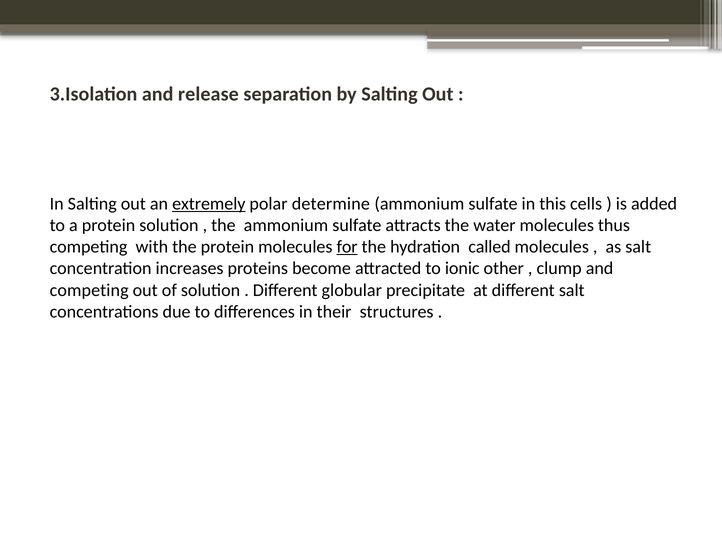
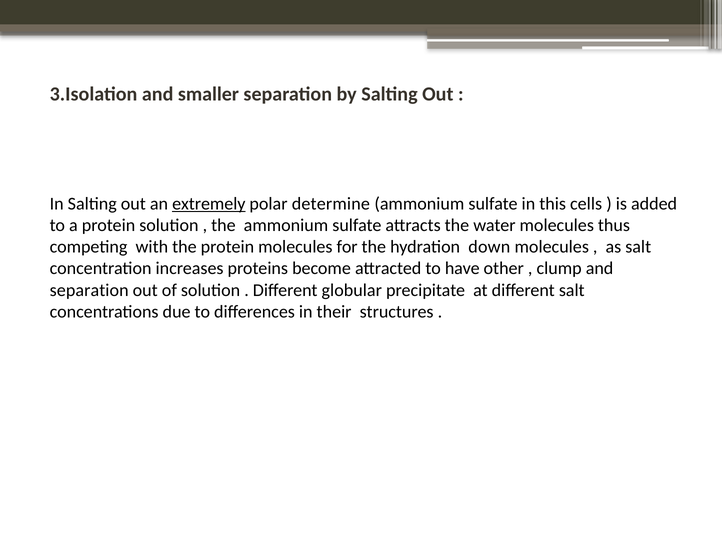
release: release -> smaller
for underline: present -> none
called: called -> down
ionic: ionic -> have
competing at (89, 290): competing -> separation
